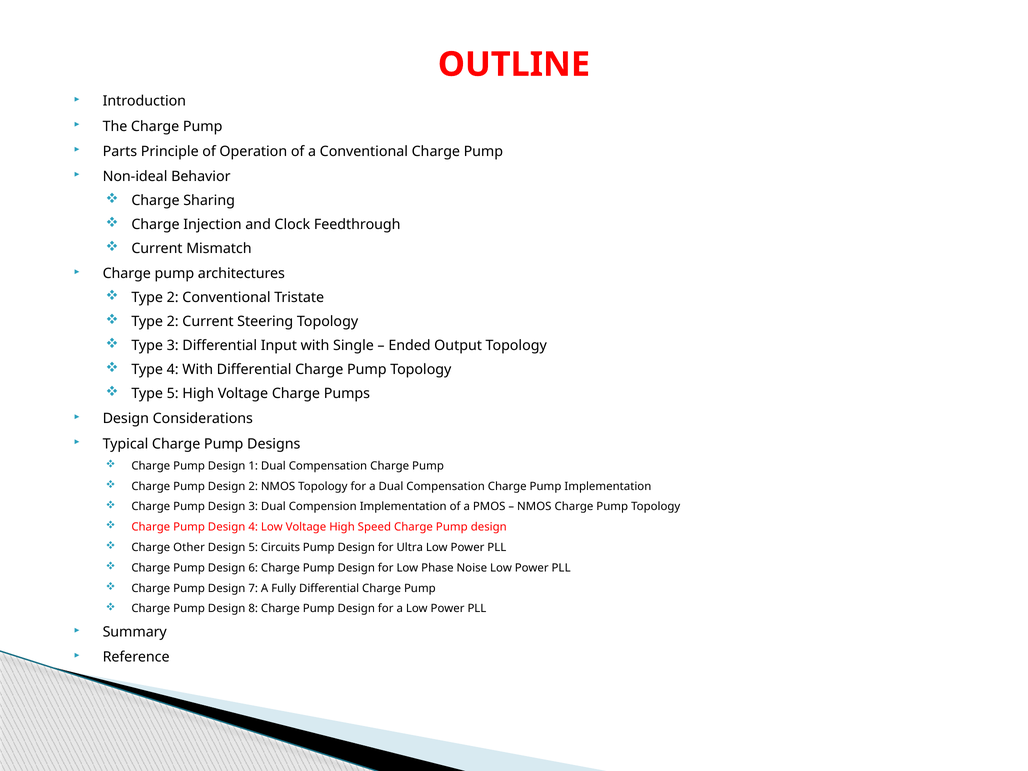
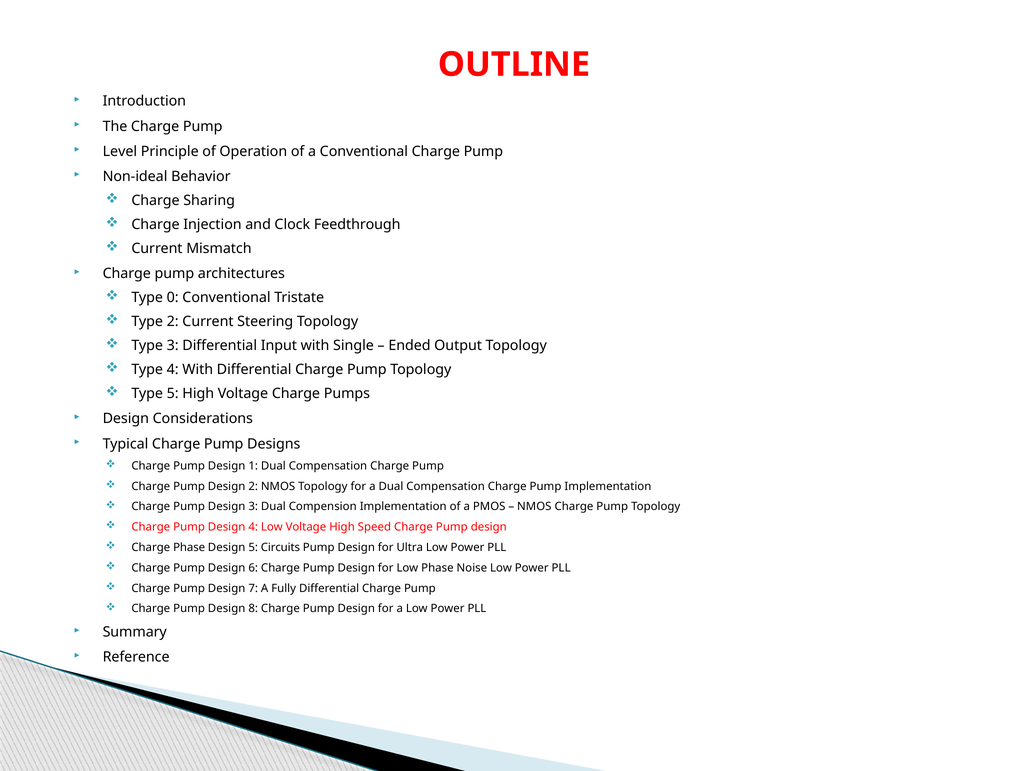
Parts: Parts -> Level
2 at (173, 298): 2 -> 0
Charge Other: Other -> Phase
